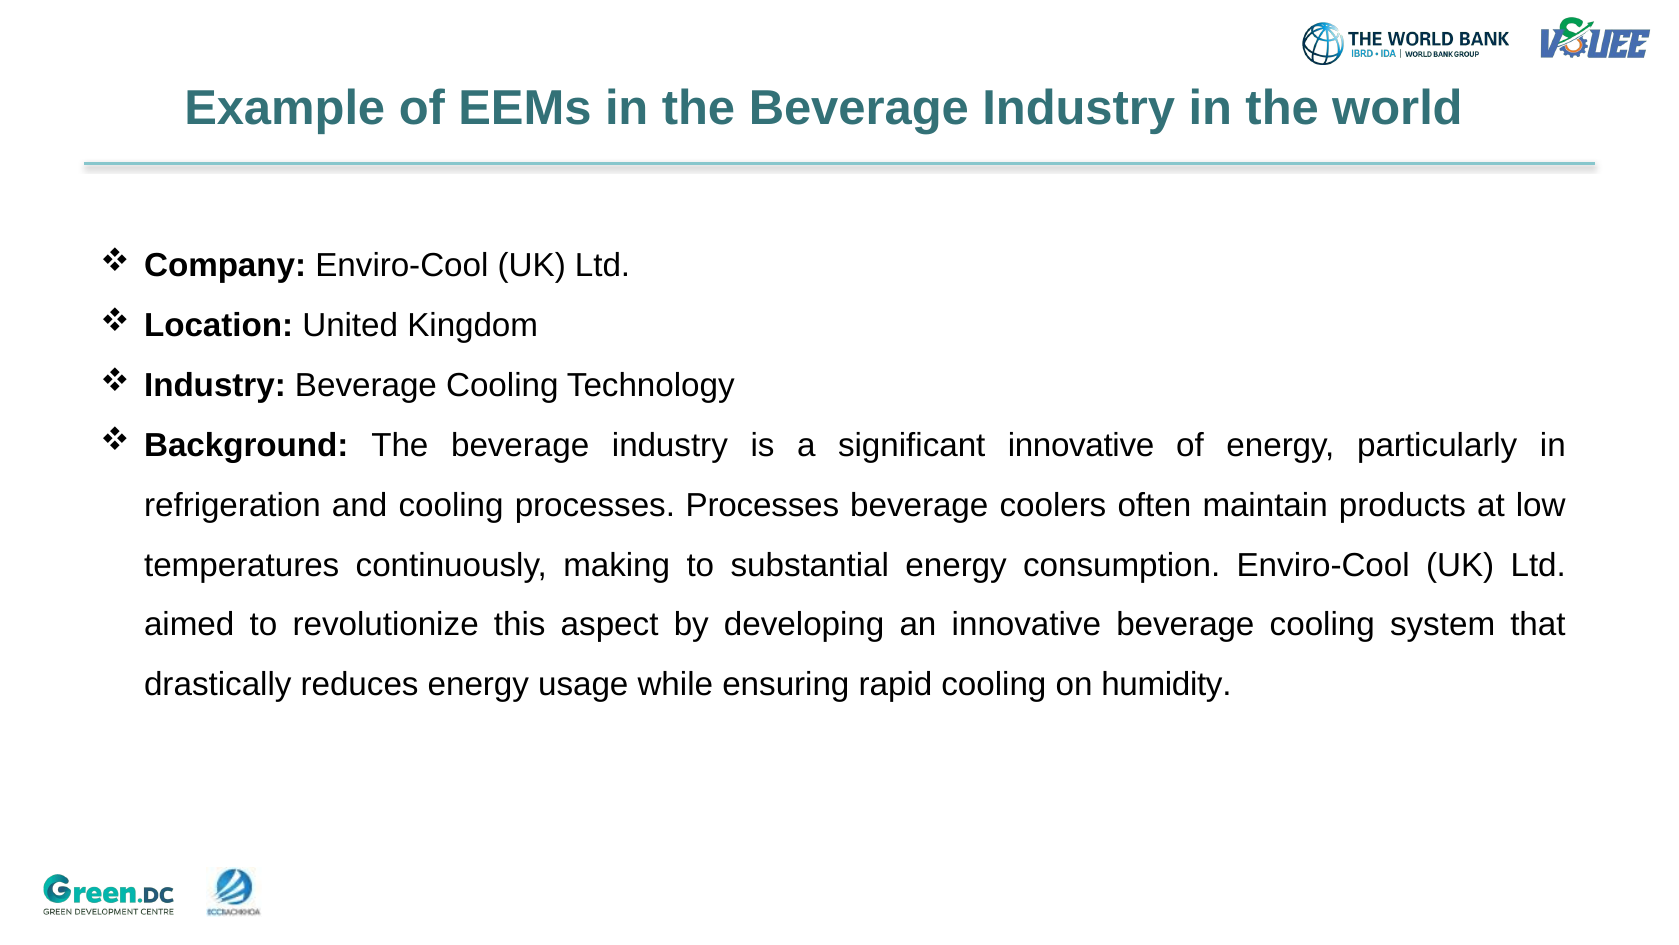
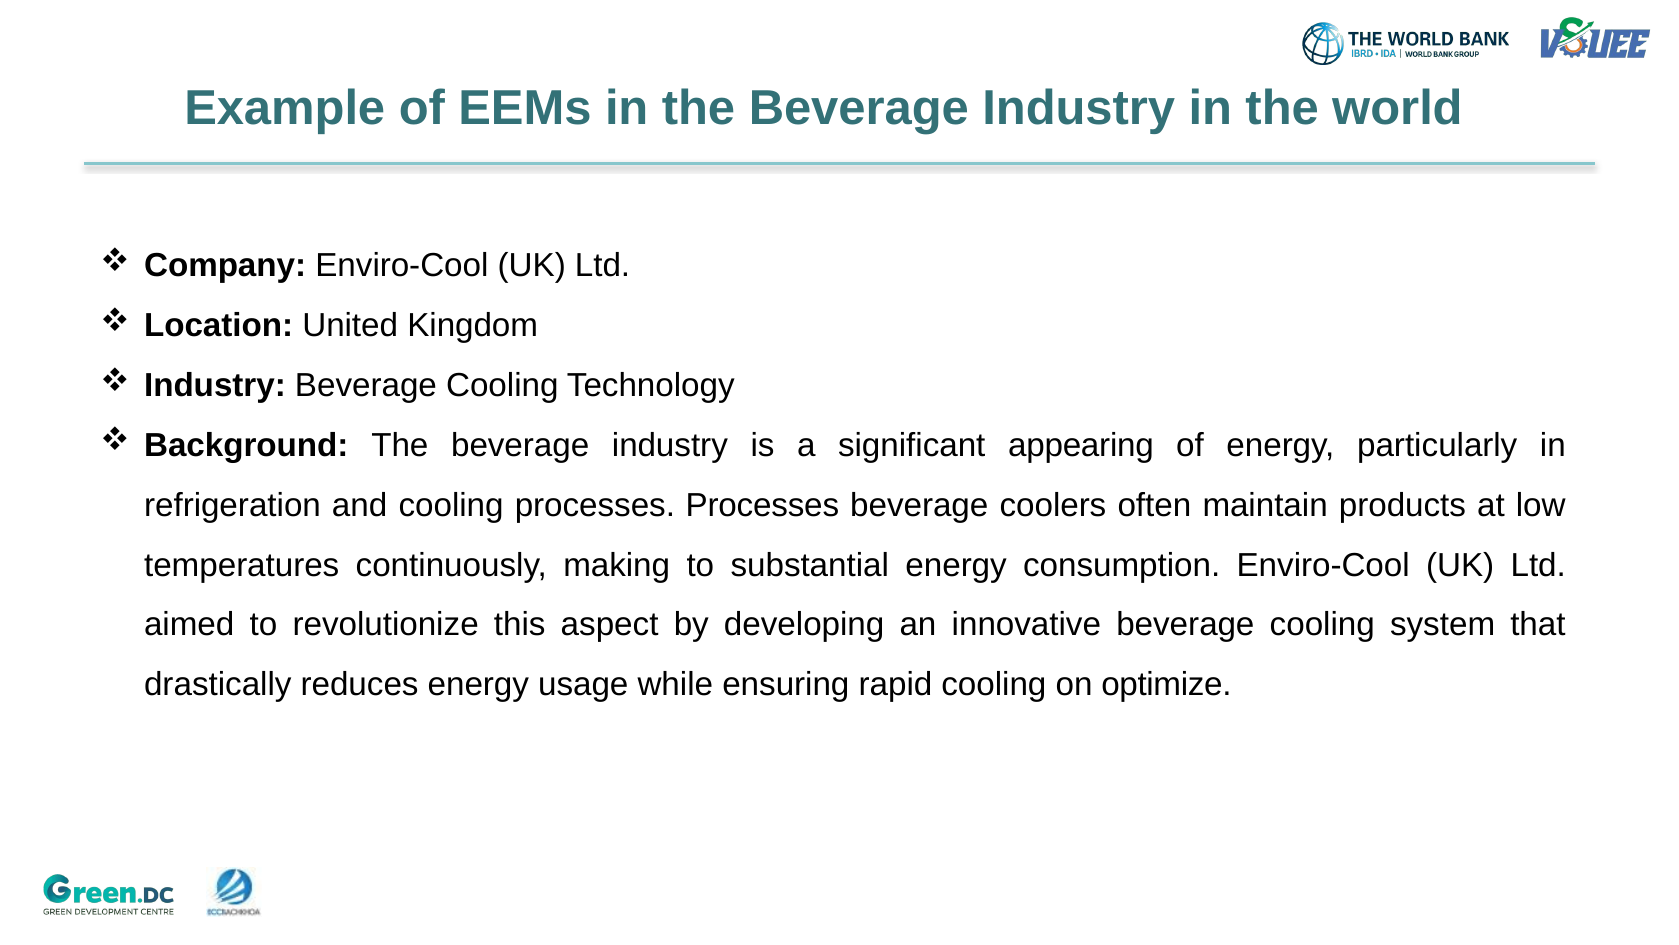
significant innovative: innovative -> appearing
humidity: humidity -> optimize
